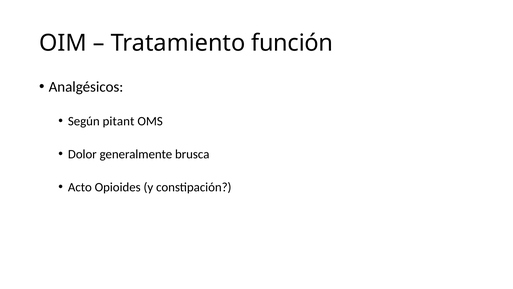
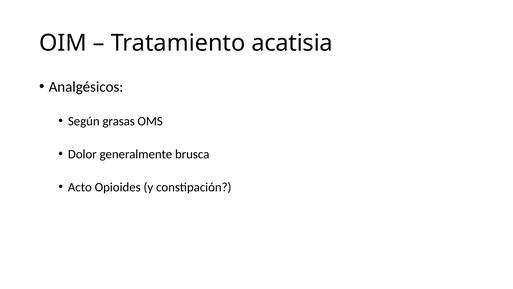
función: función -> acatisia
pitant: pitant -> grasas
